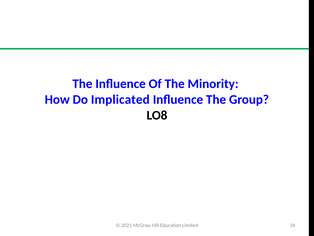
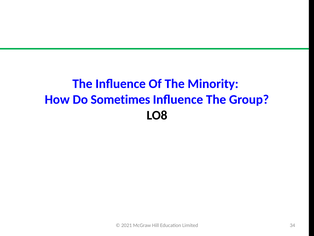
Implicated: Implicated -> Sometimes
